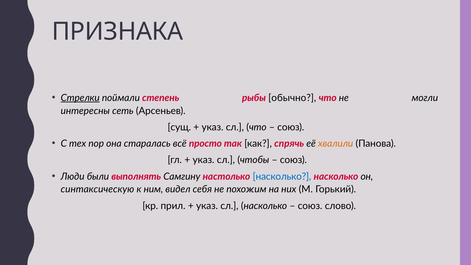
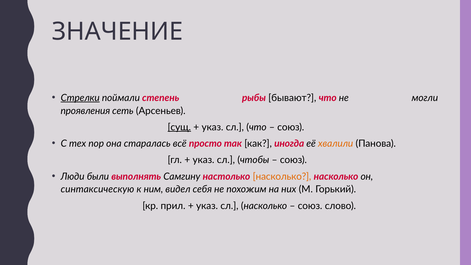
ПРИЗНАКА: ПРИЗНАКА -> ЗНАЧЕНИЕ
обычно: обычно -> бывают
интересны: интересны -> проявления
сущ underline: none -> present
спрячь: спрячь -> иногда
насколько at (282, 176) colour: blue -> orange
